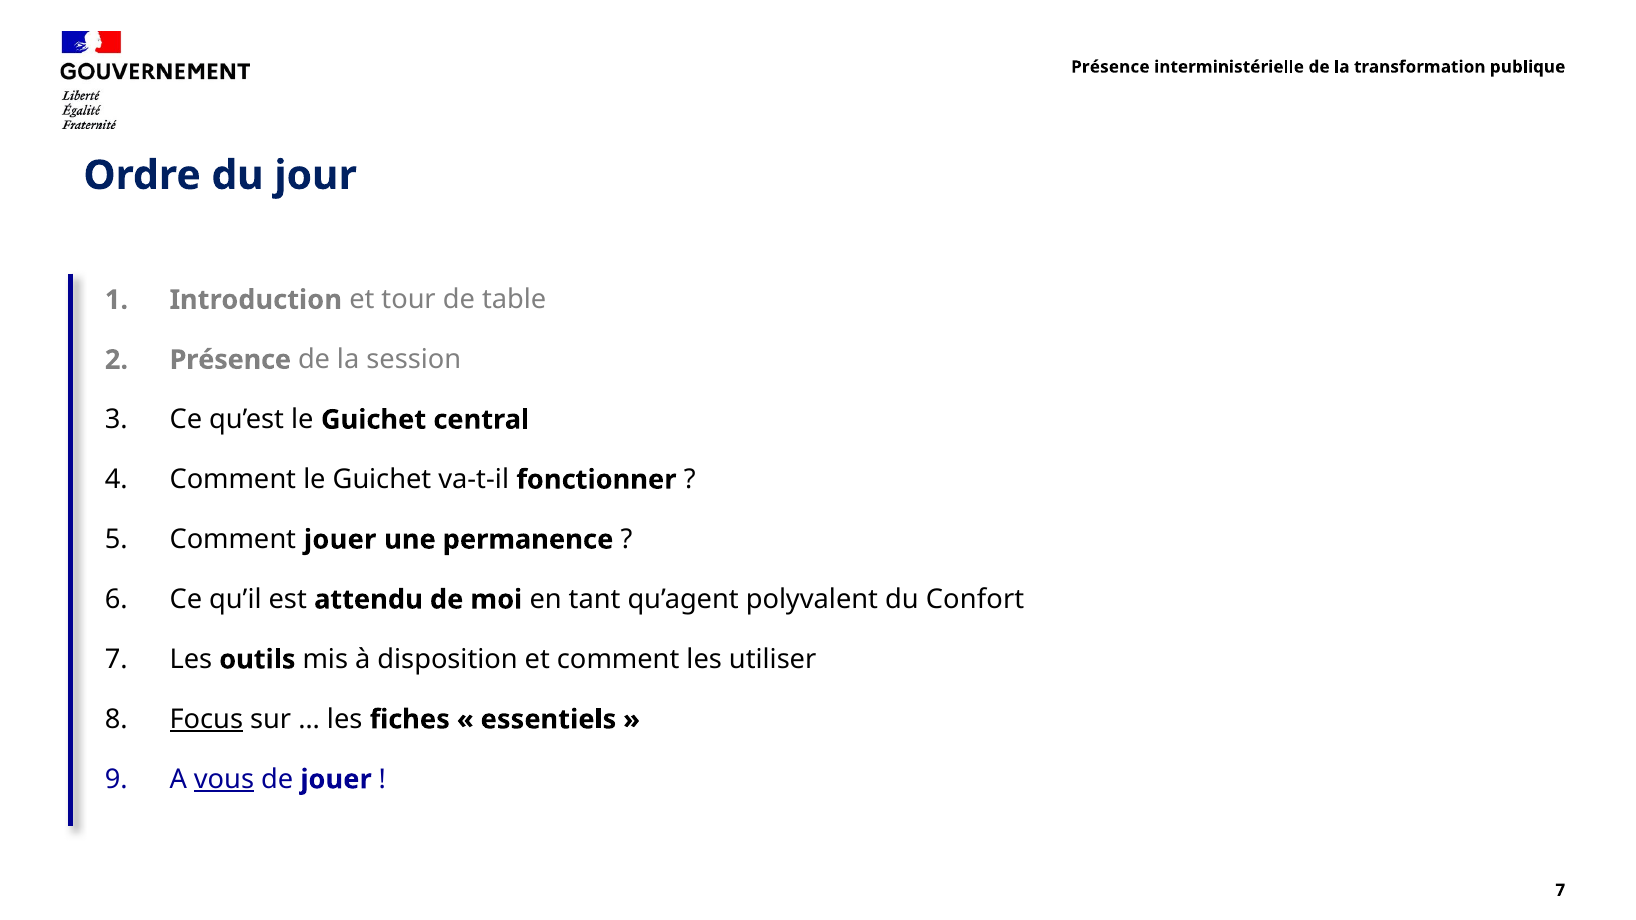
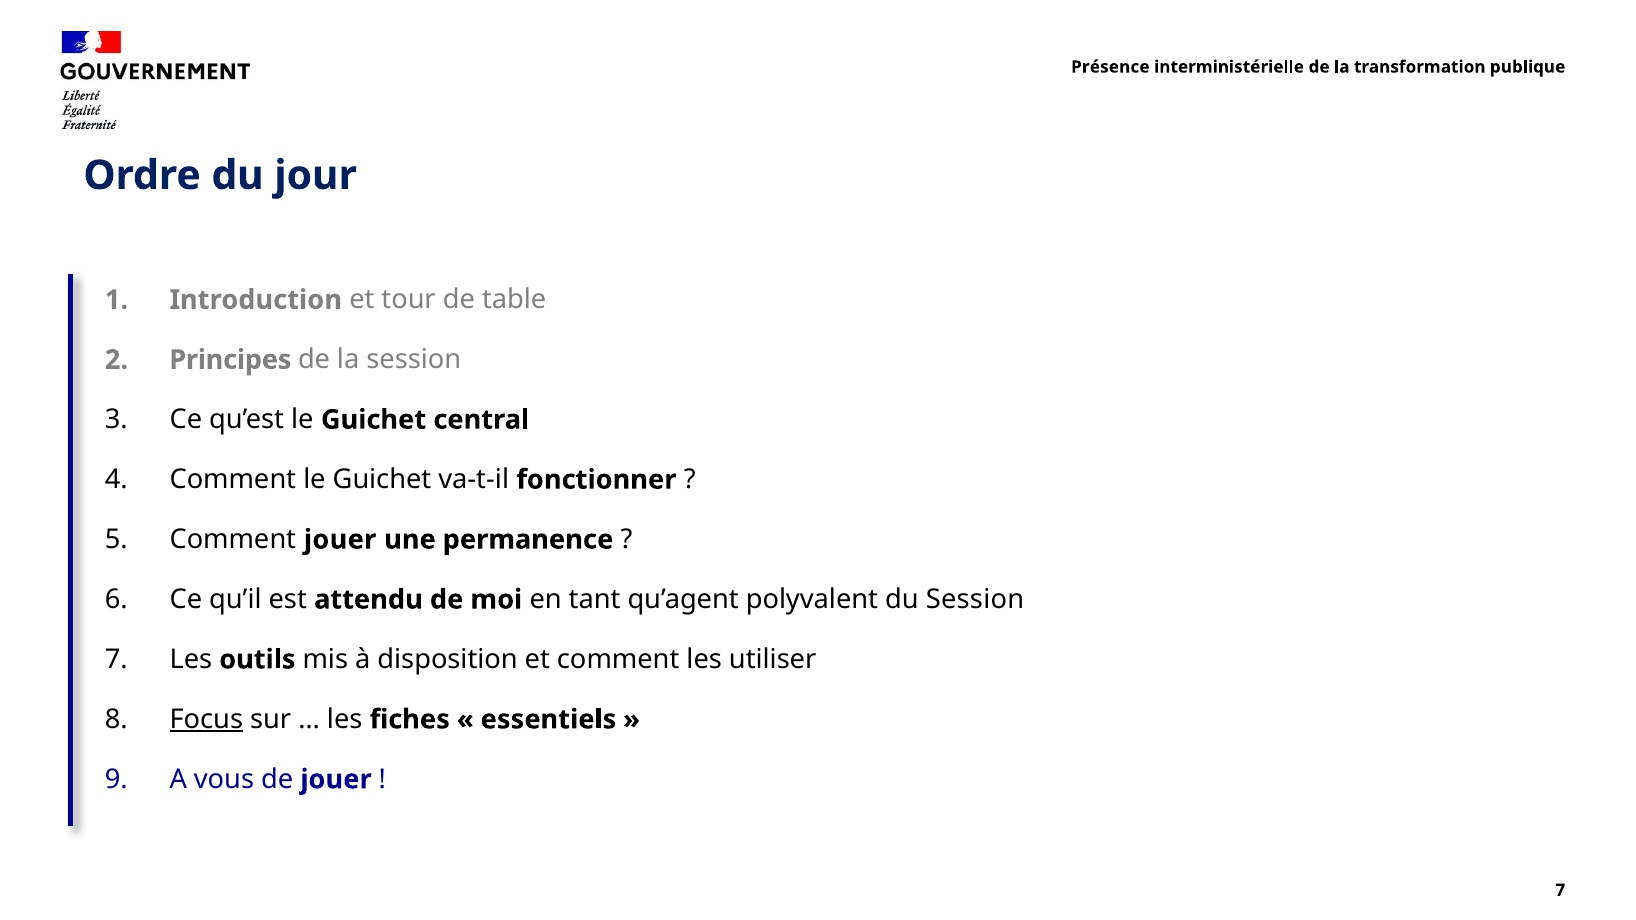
Présence at (230, 360): Présence -> Principes
du Confort: Confort -> Session
vous underline: present -> none
